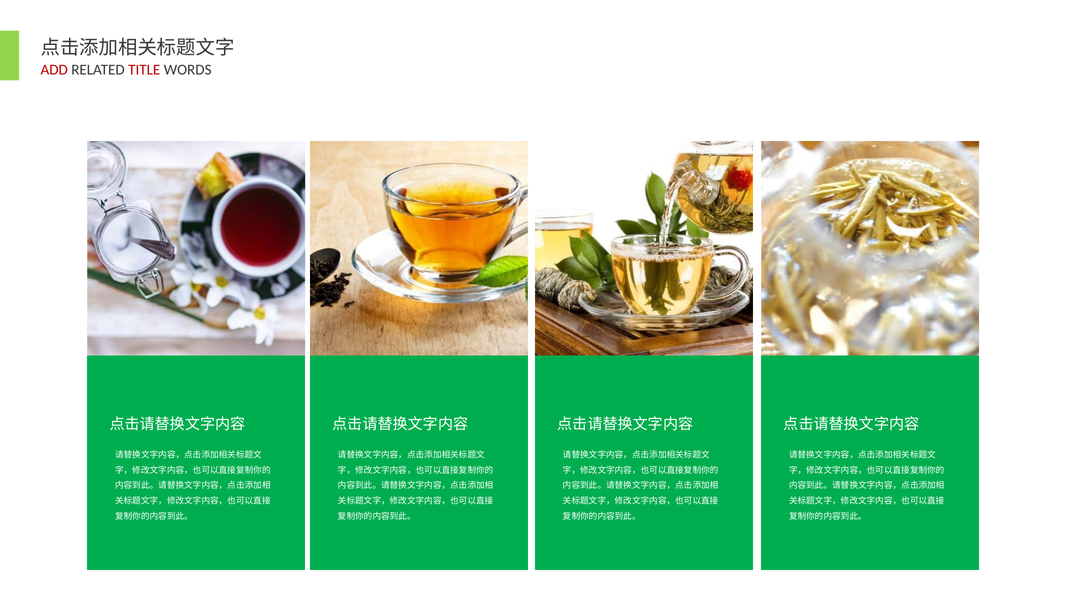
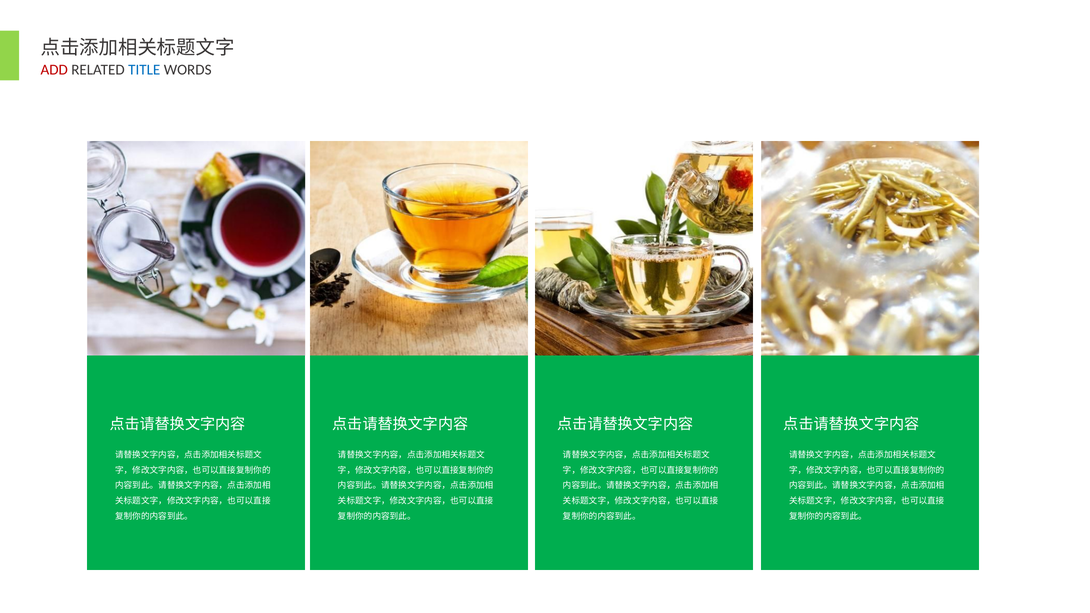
TITLE colour: red -> blue
